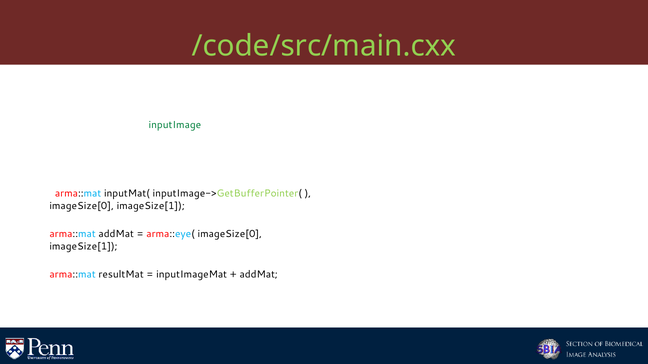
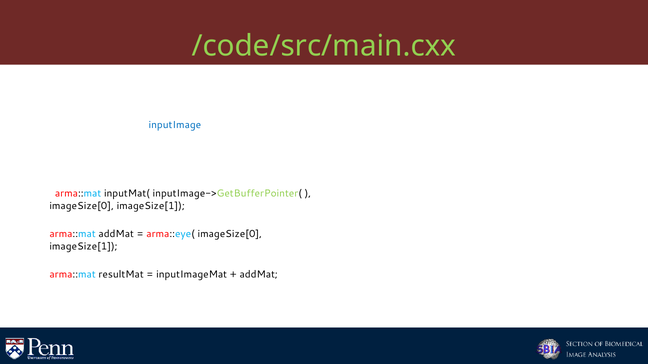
inputImage at (175, 125) colour: green -> blue
